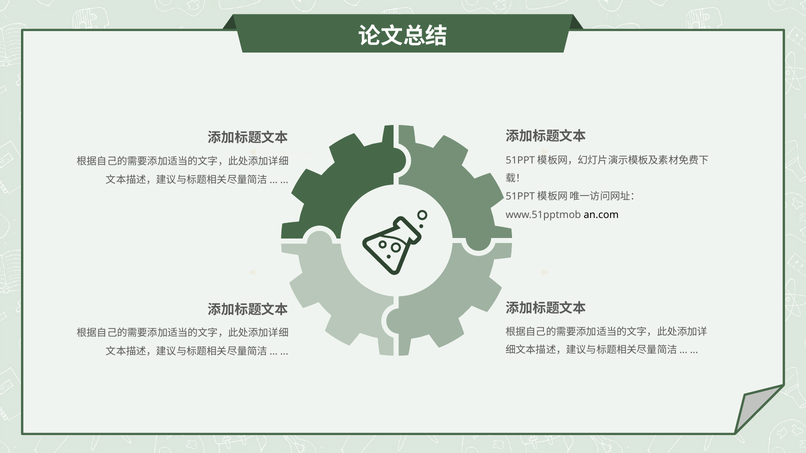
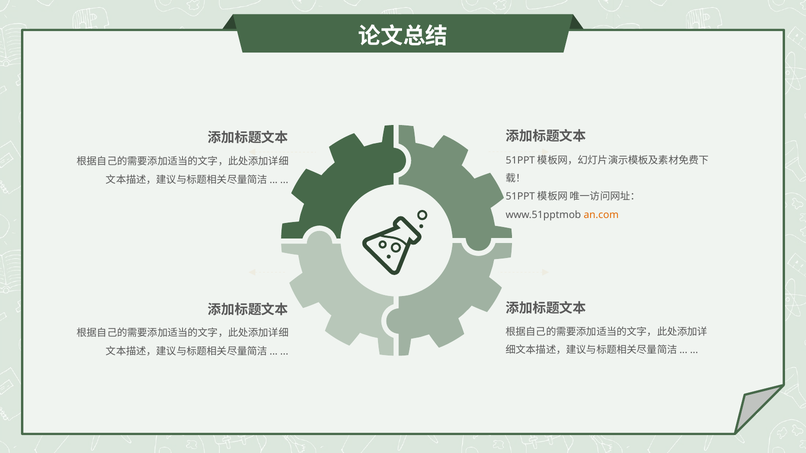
an.com colour: black -> orange
